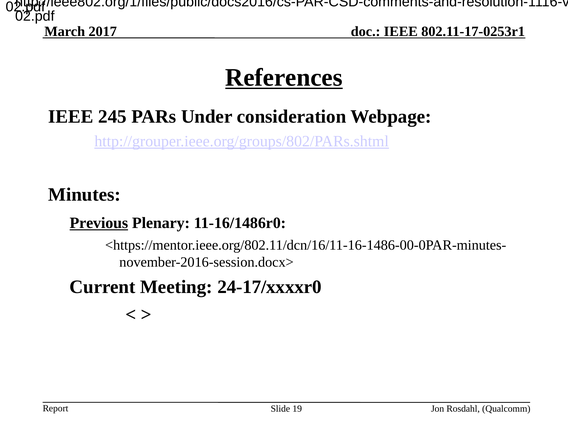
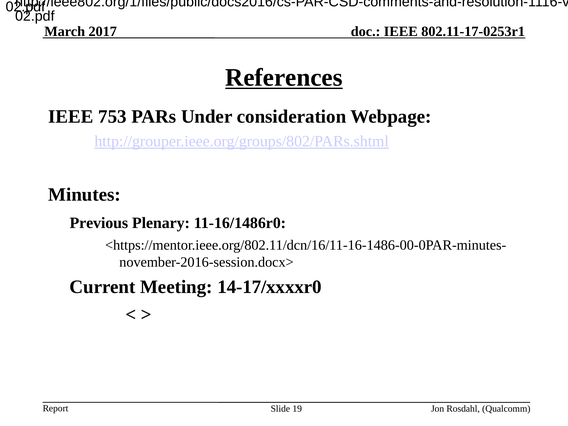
245: 245 -> 753
Previous underline: present -> none
24-17/xxxxr0: 24-17/xxxxr0 -> 14-17/xxxxr0
